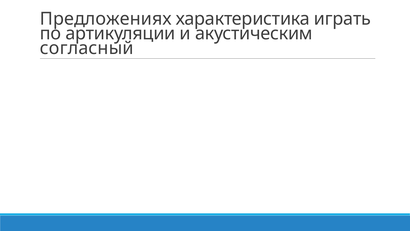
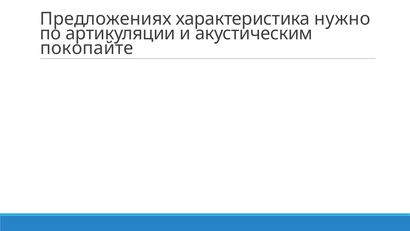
играть: играть -> нужно
согласный: согласный -> покопайте
